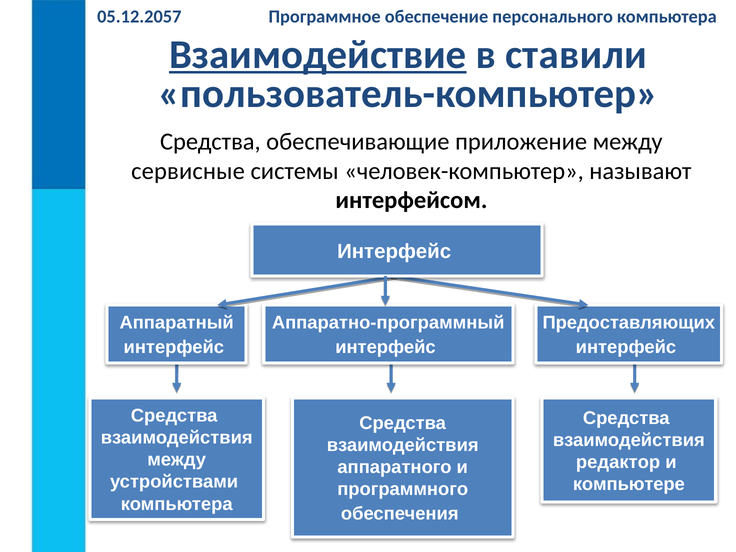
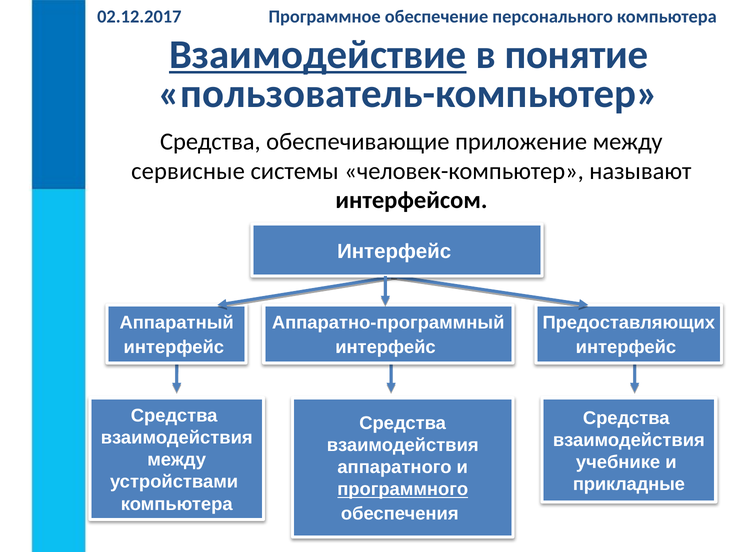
05.12.2057: 05.12.2057 -> 02.12.2017
ставили: ставили -> понятие
редактор: редактор -> учебнике
компьютере: компьютере -> прикладные
программного underline: none -> present
